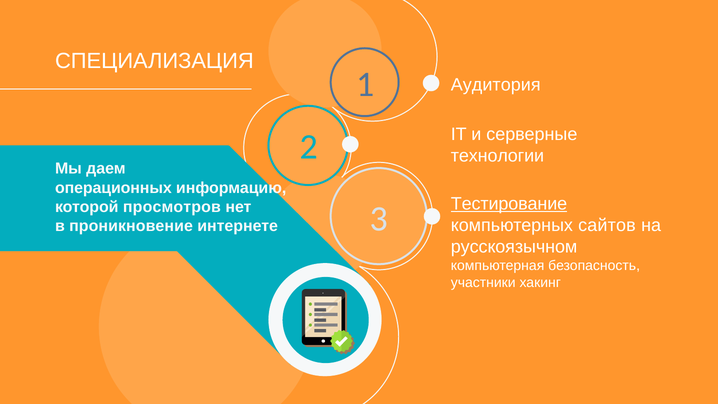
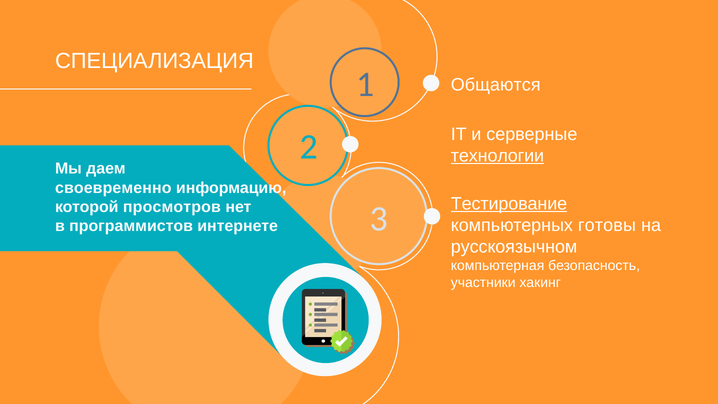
Аудитория: Аудитория -> Общаются
технологии underline: none -> present
операционных: операционных -> своевременно
сайтов: сайтов -> готовы
проникновение: проникновение -> программистов
